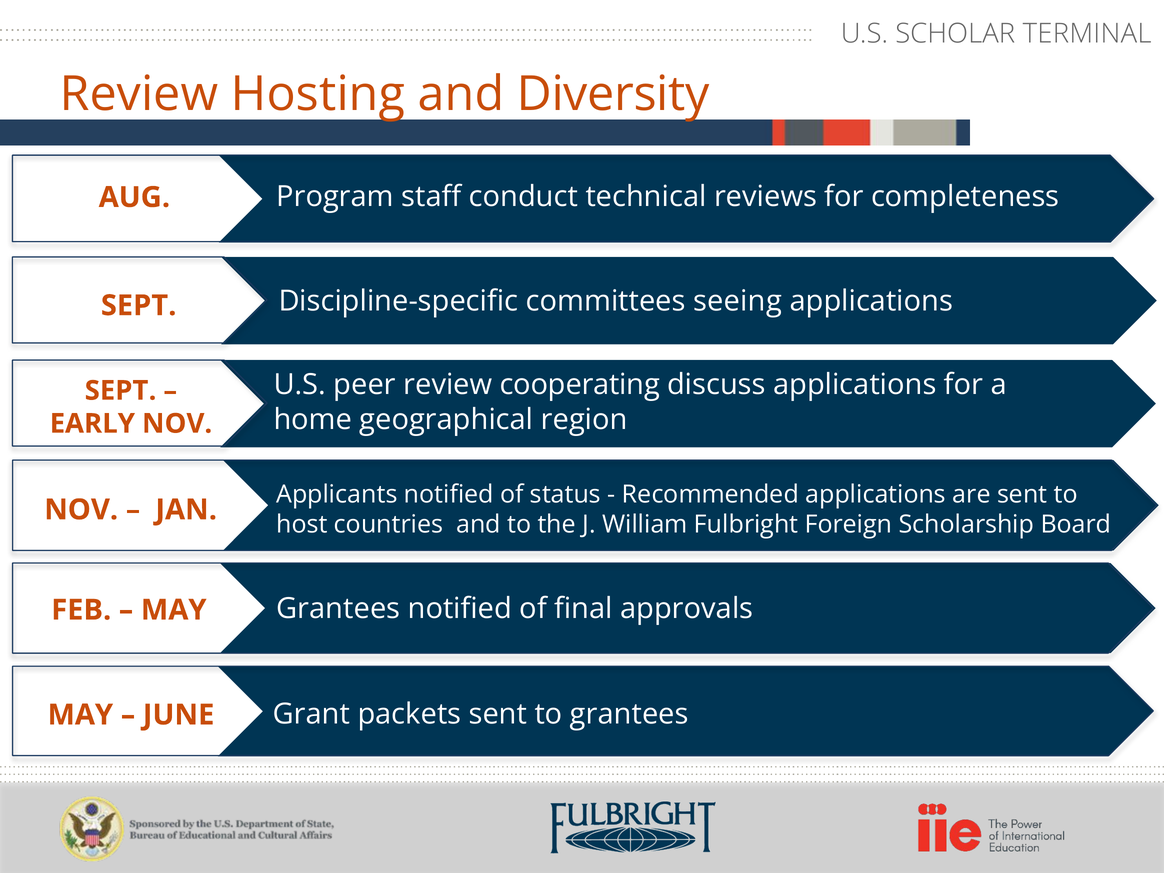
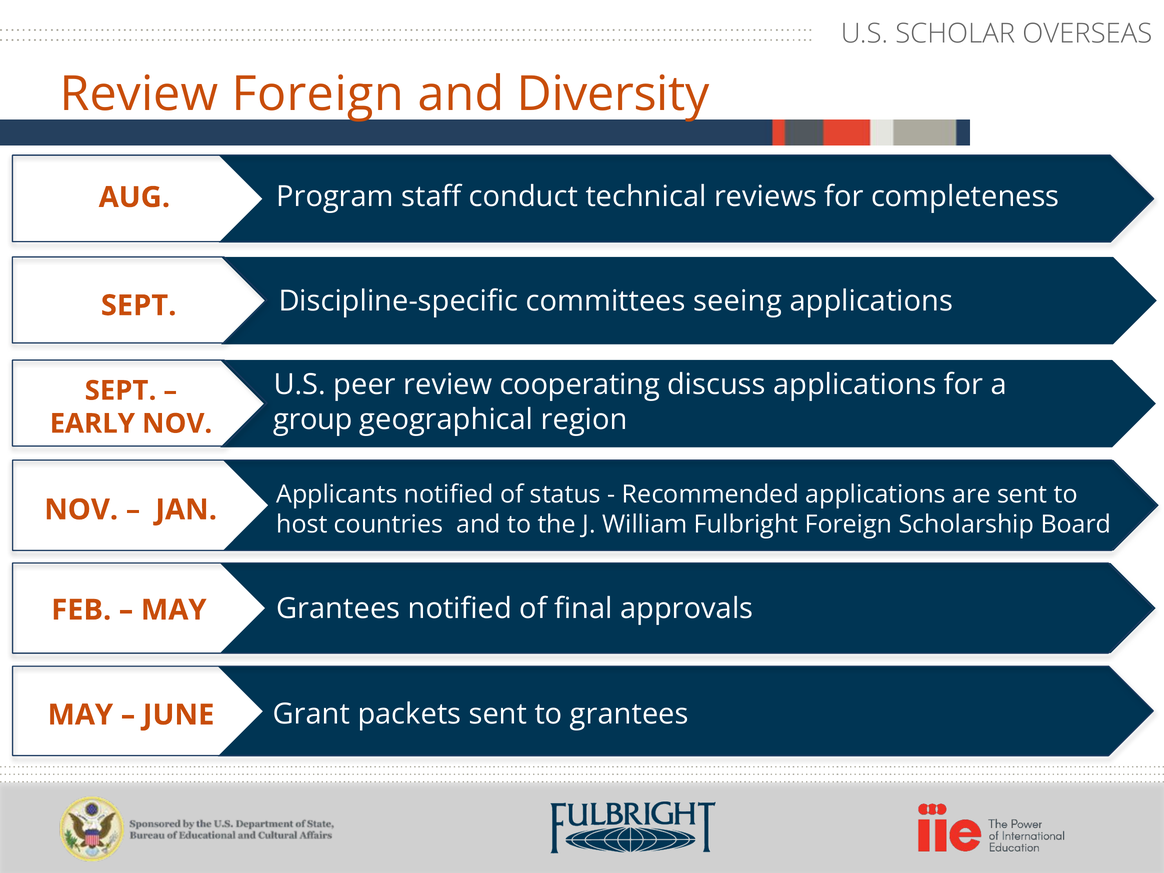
TERMINAL: TERMINAL -> OVERSEAS
Review Hosting: Hosting -> Foreign
home: home -> group
